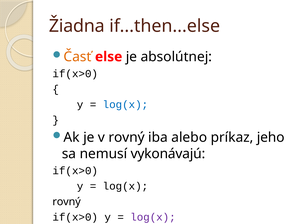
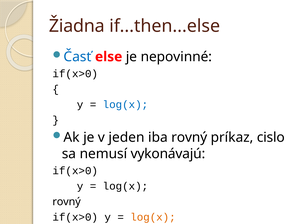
Časť colour: orange -> blue
absolútnej: absolútnej -> nepovinné
v rovný: rovný -> jeden
iba alebo: alebo -> rovný
jeho: jeho -> cislo
log(x at (153, 217) colour: purple -> orange
